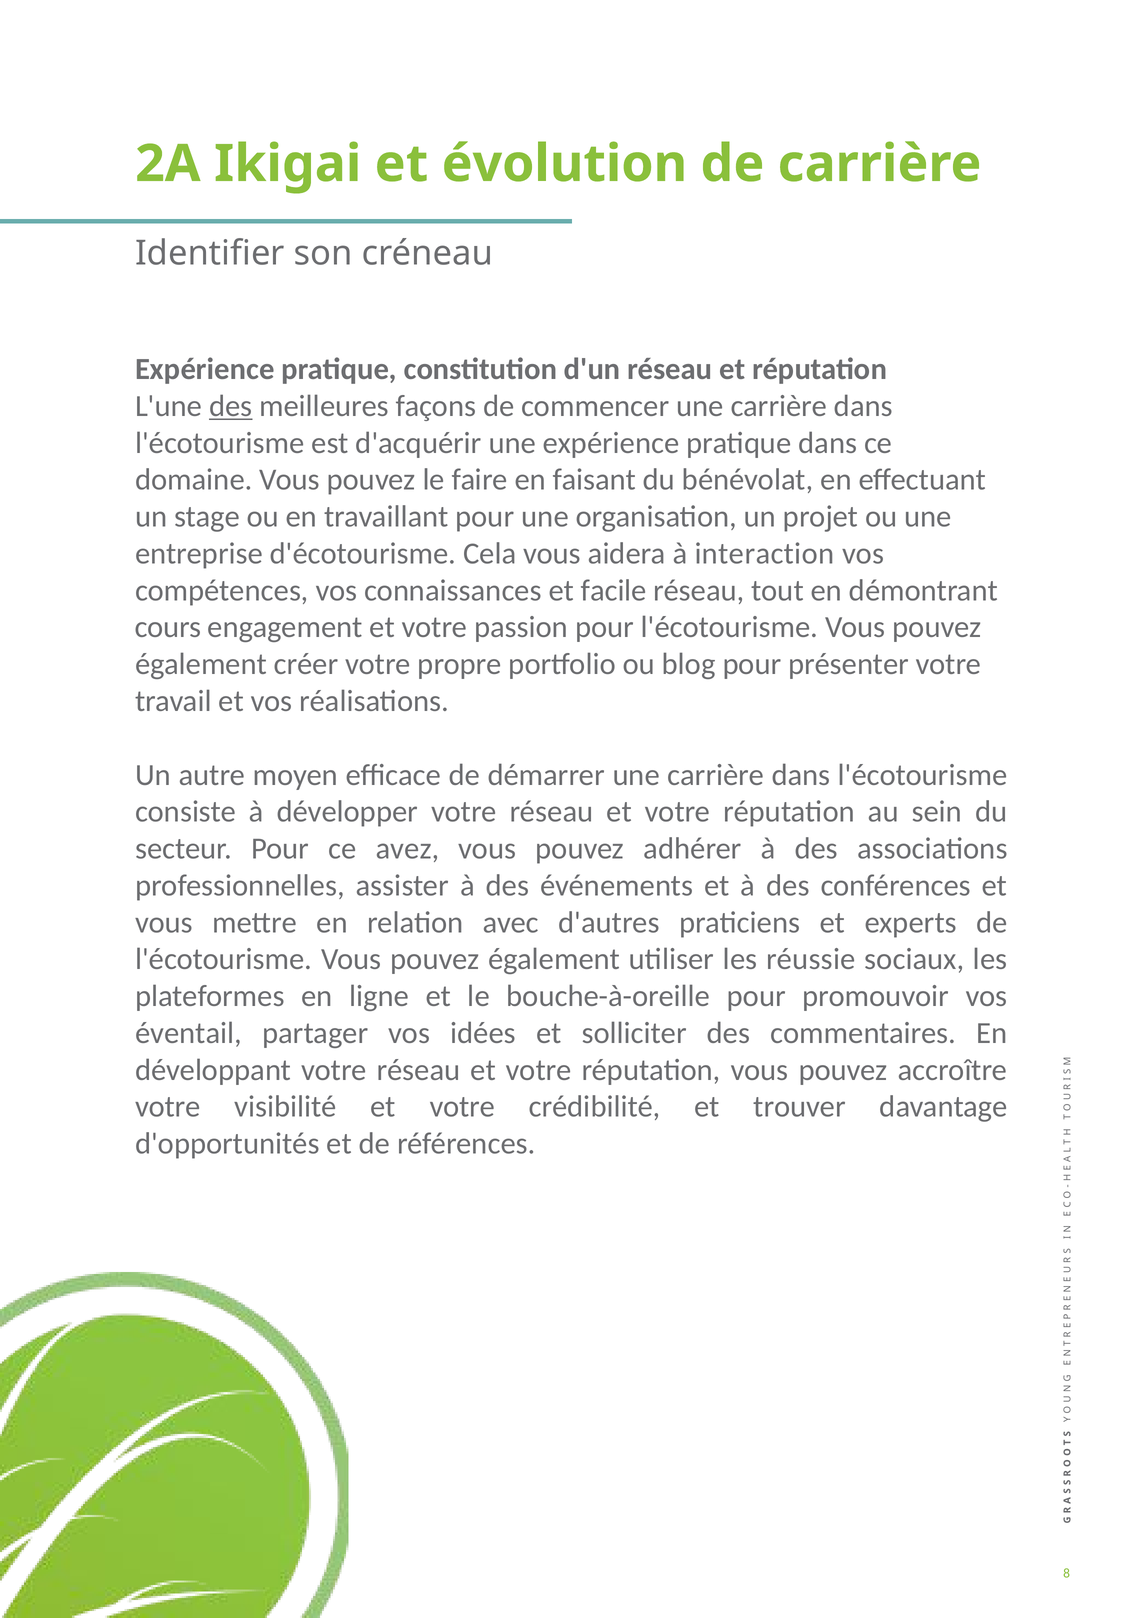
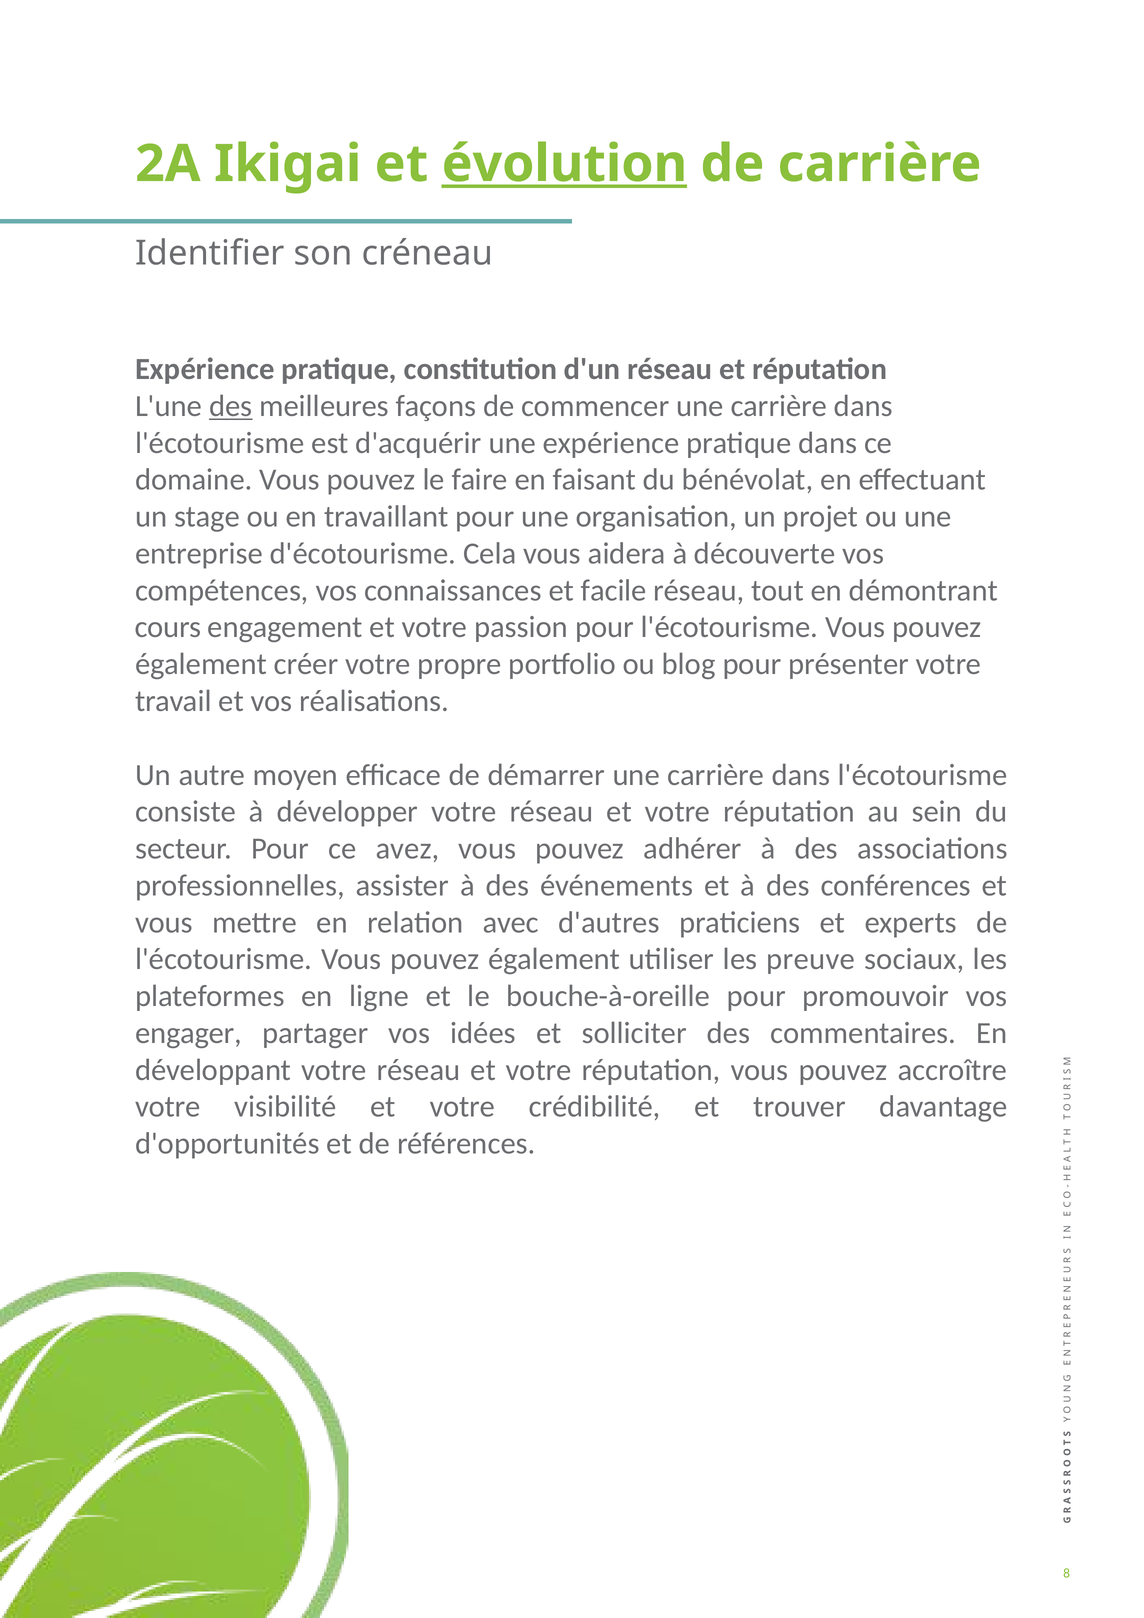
évolution underline: none -> present
interaction: interaction -> découverte
réussie: réussie -> preuve
éventail: éventail -> engager
